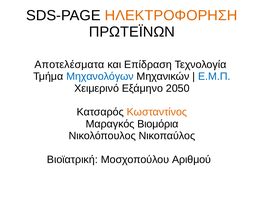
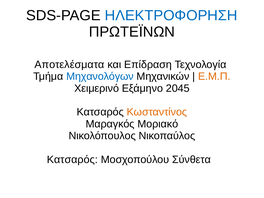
ΗΛΕΚΤΡΟΦΟΡΗΣΗ colour: orange -> blue
Ε.Μ.Π colour: blue -> orange
2050: 2050 -> 2045
Βιομόρια: Βιομόρια -> Μοριακό
Βιοϊατρική at (72, 160): Βιοϊατρική -> Κατσαρός
Αριθμού: Αριθμού -> Σύνθετα
